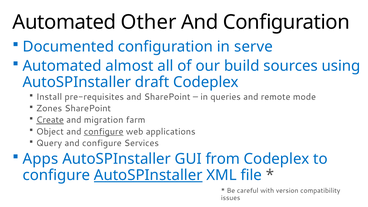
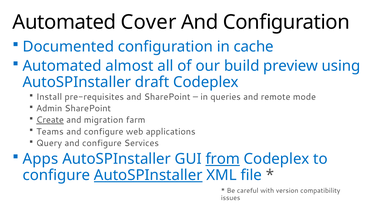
Other: Other -> Cover
serve: serve -> cache
sources: sources -> preview
Zones: Zones -> Admin
Object: Object -> Teams
configure at (104, 132) underline: present -> none
from underline: none -> present
